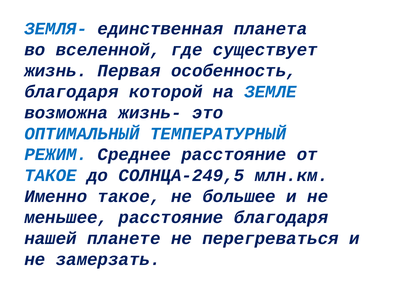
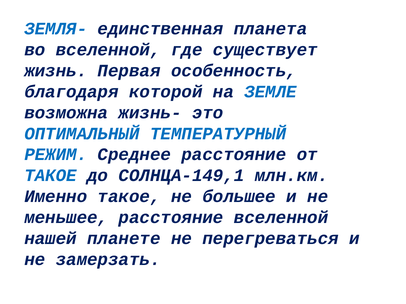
СОЛНЦА-249,5: СОЛНЦА-249,5 -> СОЛНЦА-149,1
расстояние благодаря: благодаря -> вселенной
